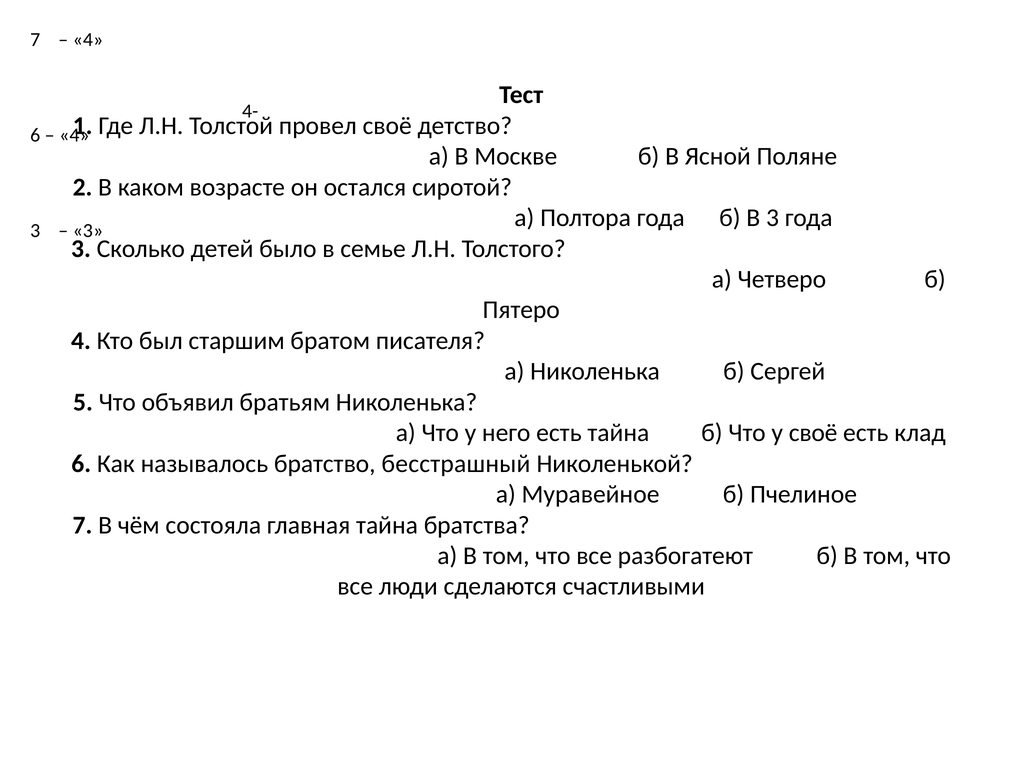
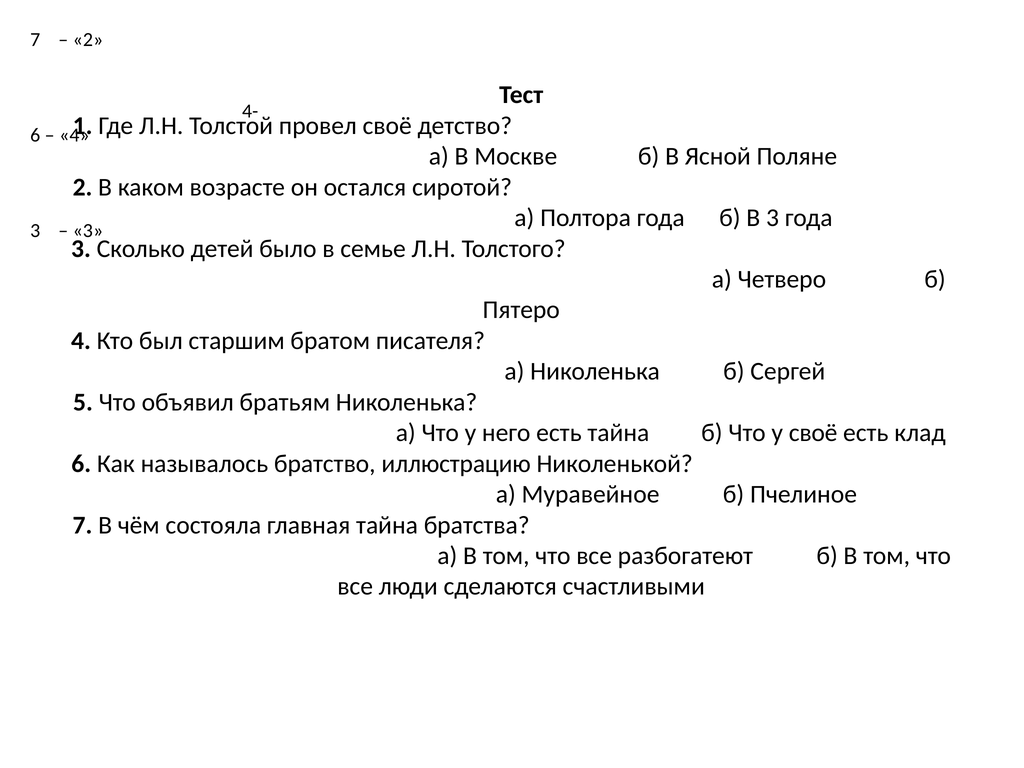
4 at (88, 40): 4 -> 2
бесстрашный: бесстрашный -> иллюстрацию
